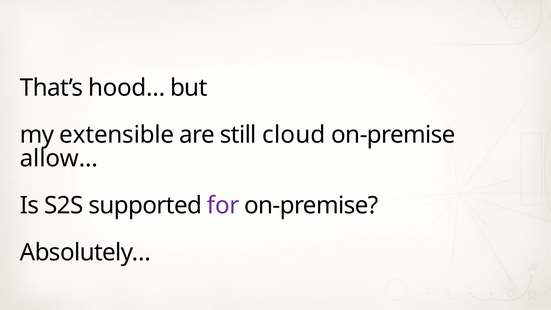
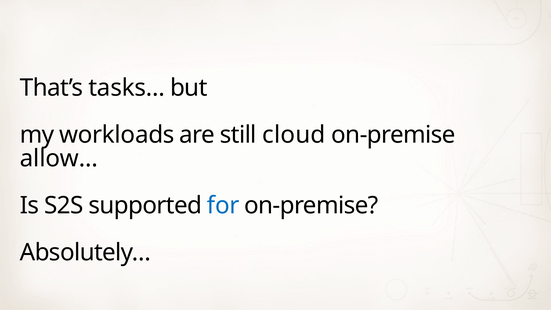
hood…: hood… -> tasks…
extensible: extensible -> workloads
for colour: purple -> blue
